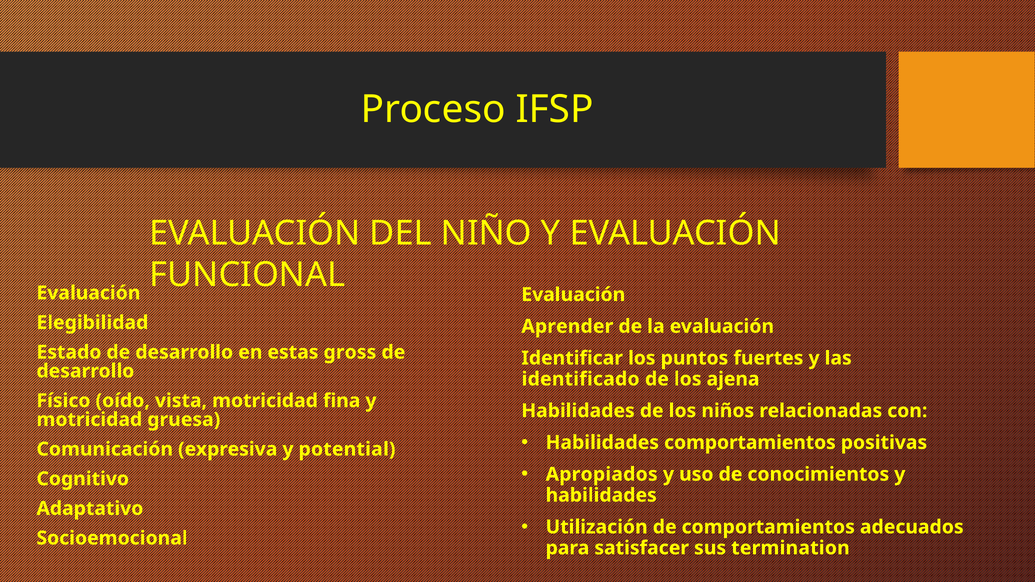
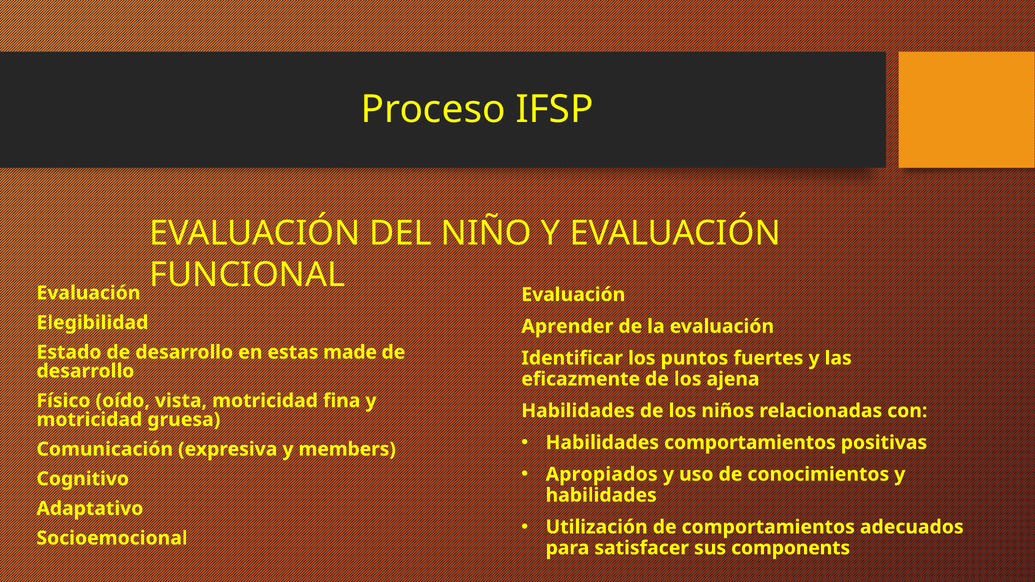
gross: gross -> made
identificado: identificado -> eficazmente
potential: potential -> members
termination: termination -> components
